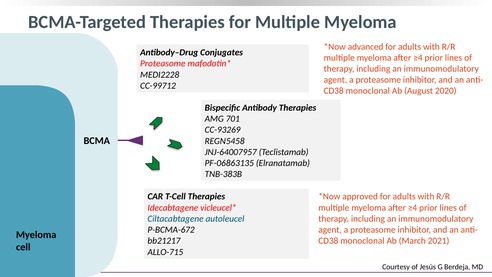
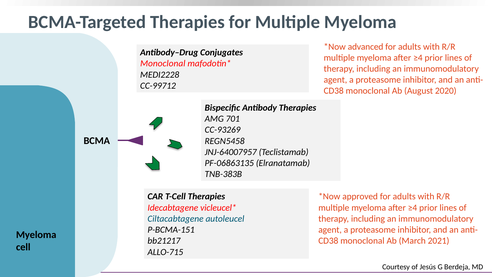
Proteasome at (163, 63): Proteasome -> Monoclonal
P-BCMA-672: P-BCMA-672 -> P-BCMA-151
